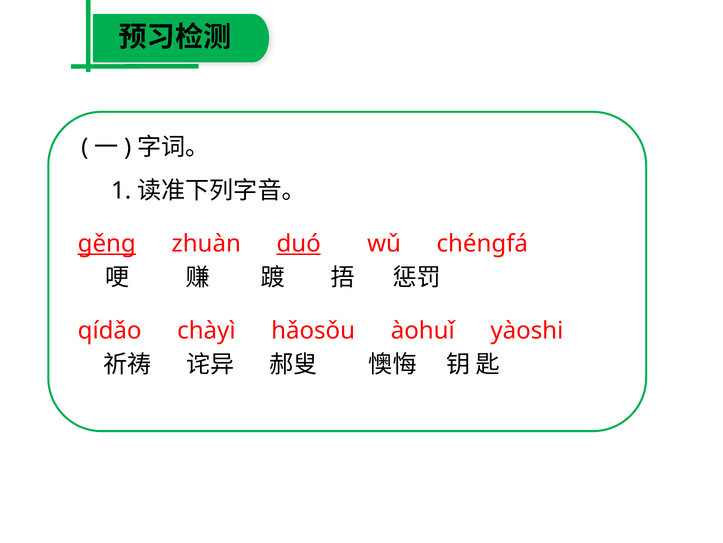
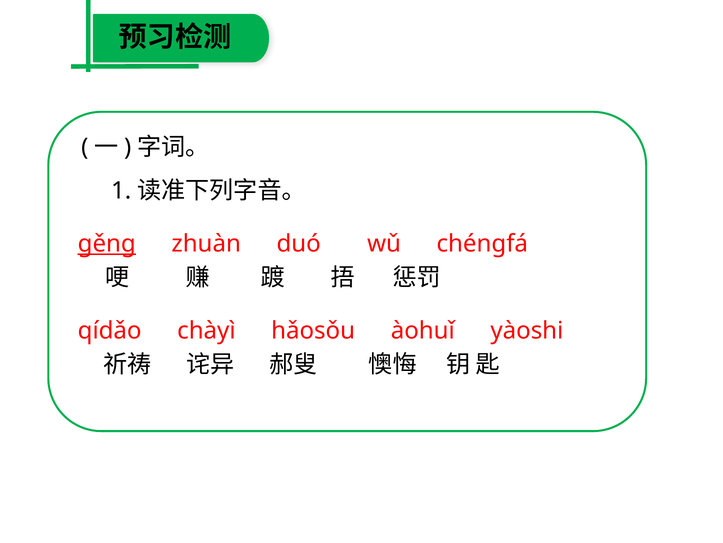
duó underline: present -> none
